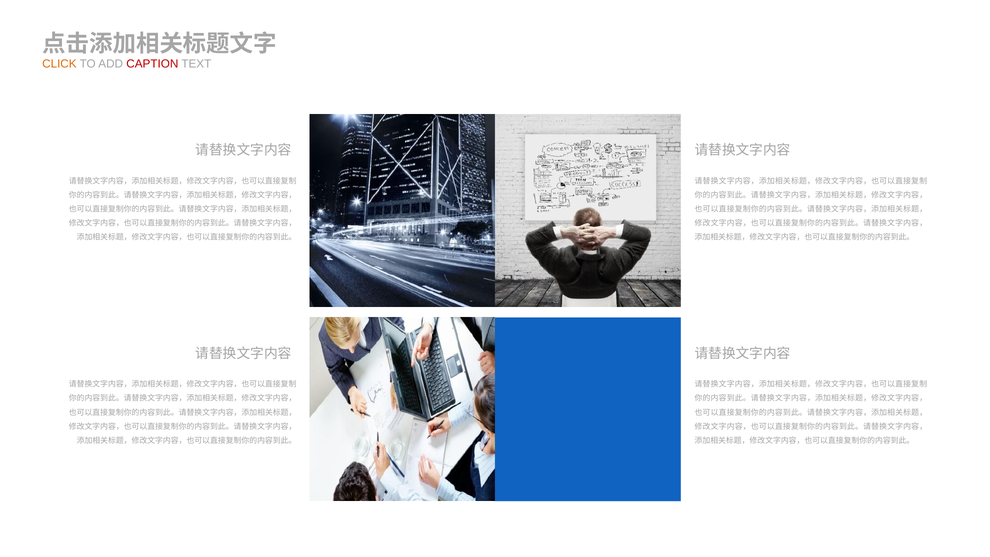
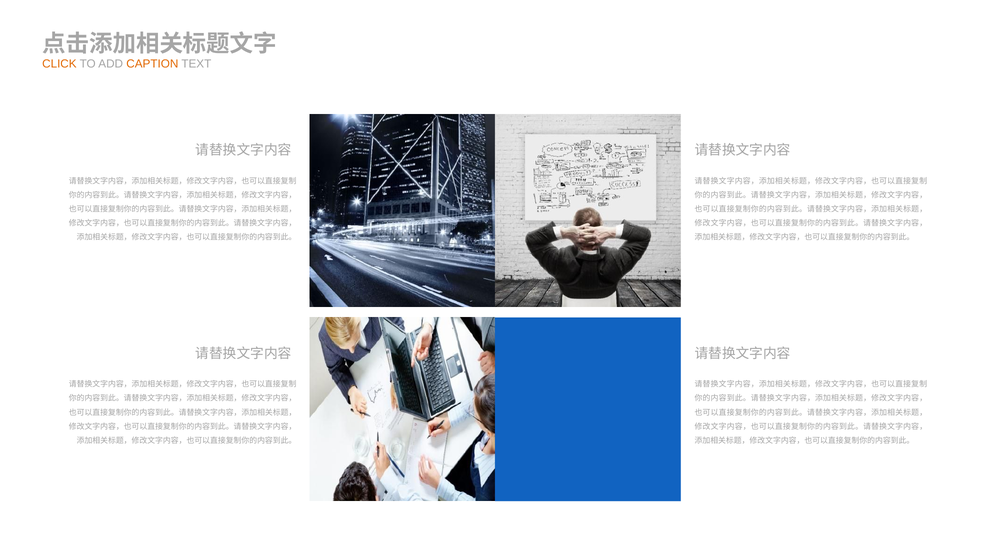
CAPTION colour: red -> orange
